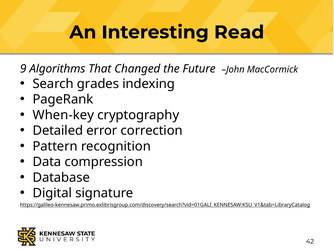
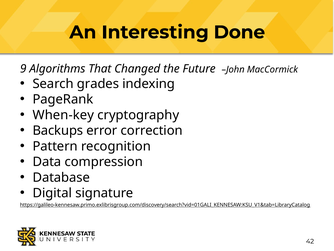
Read: Read -> Done
Detailed: Detailed -> Backups
